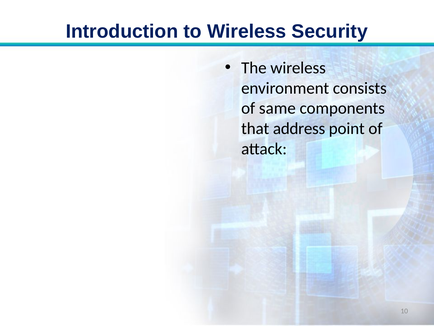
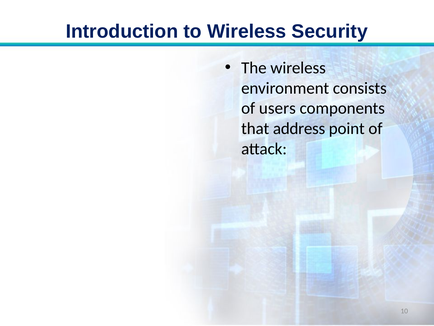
same: same -> users
